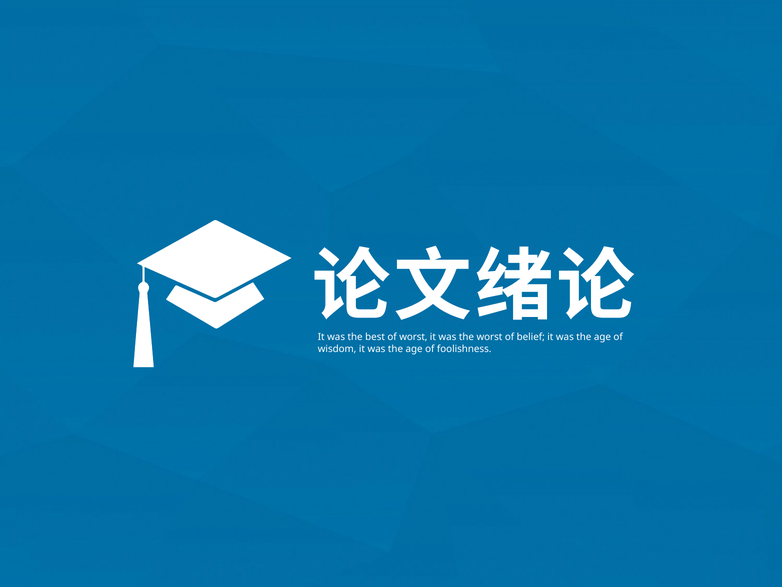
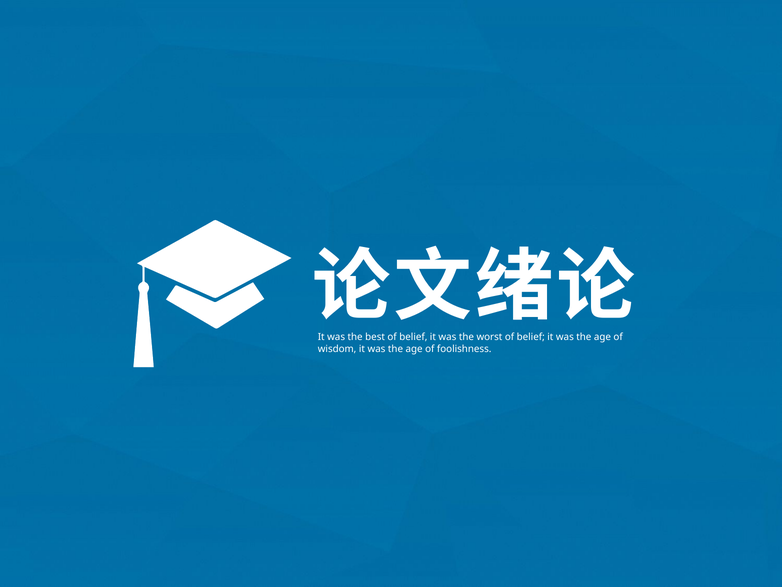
best of worst: worst -> belief
